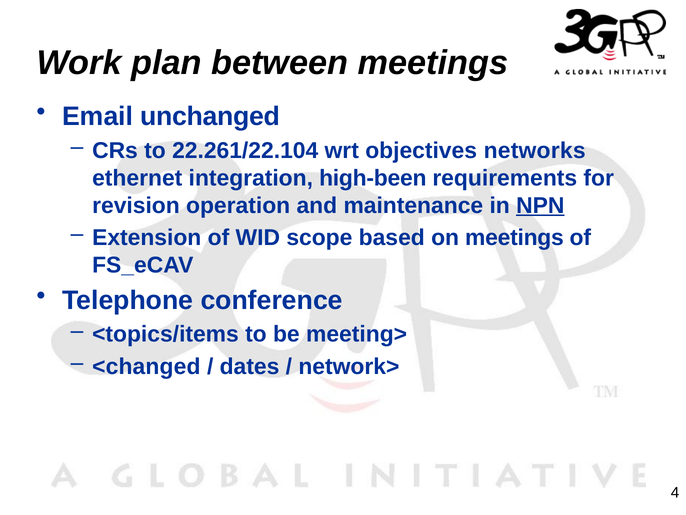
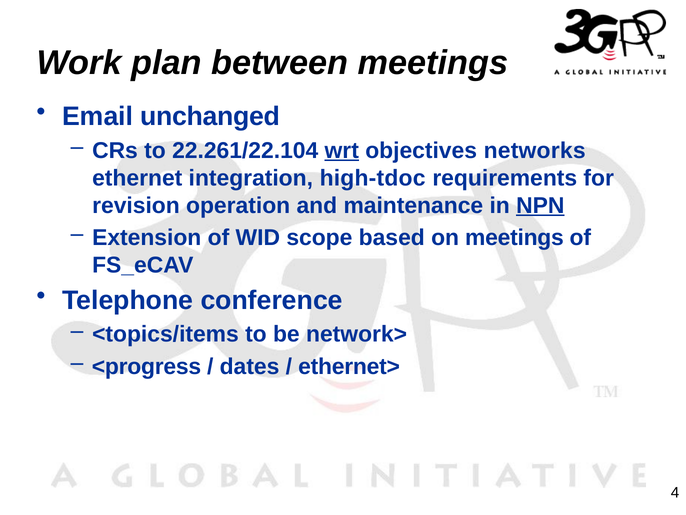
wrt underline: none -> present
high-been: high-been -> high-tdoc
meeting>: meeting> -> network>
<changed: <changed -> <progress
network>: network> -> ethernet>
